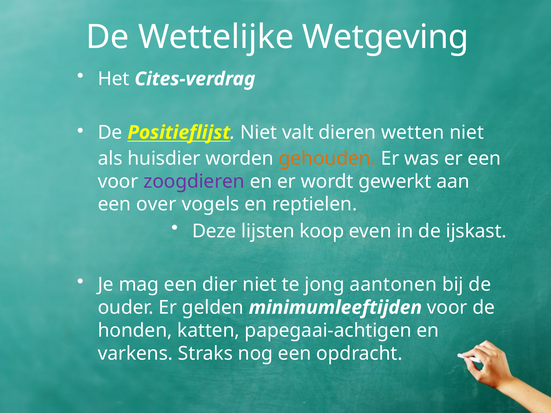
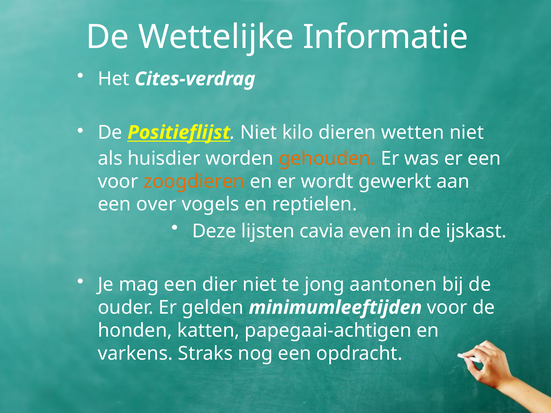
Wetgeving: Wetgeving -> Informatie
valt: valt -> kilo
zoogdieren colour: purple -> orange
koop: koop -> cavia
